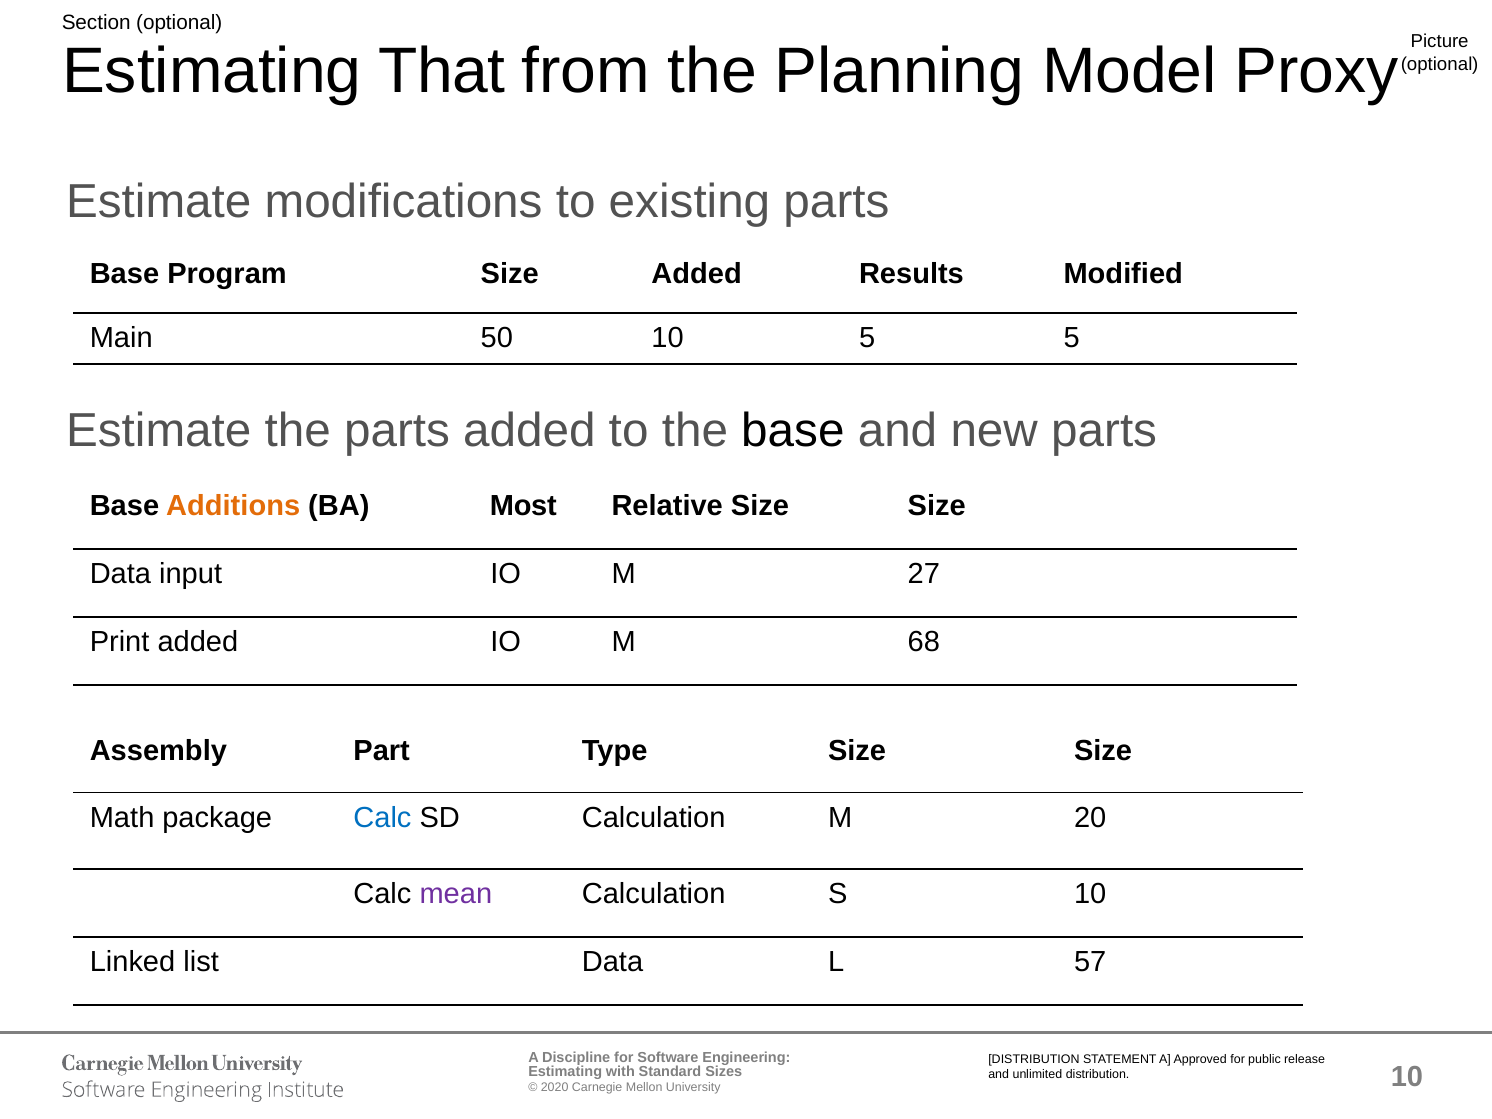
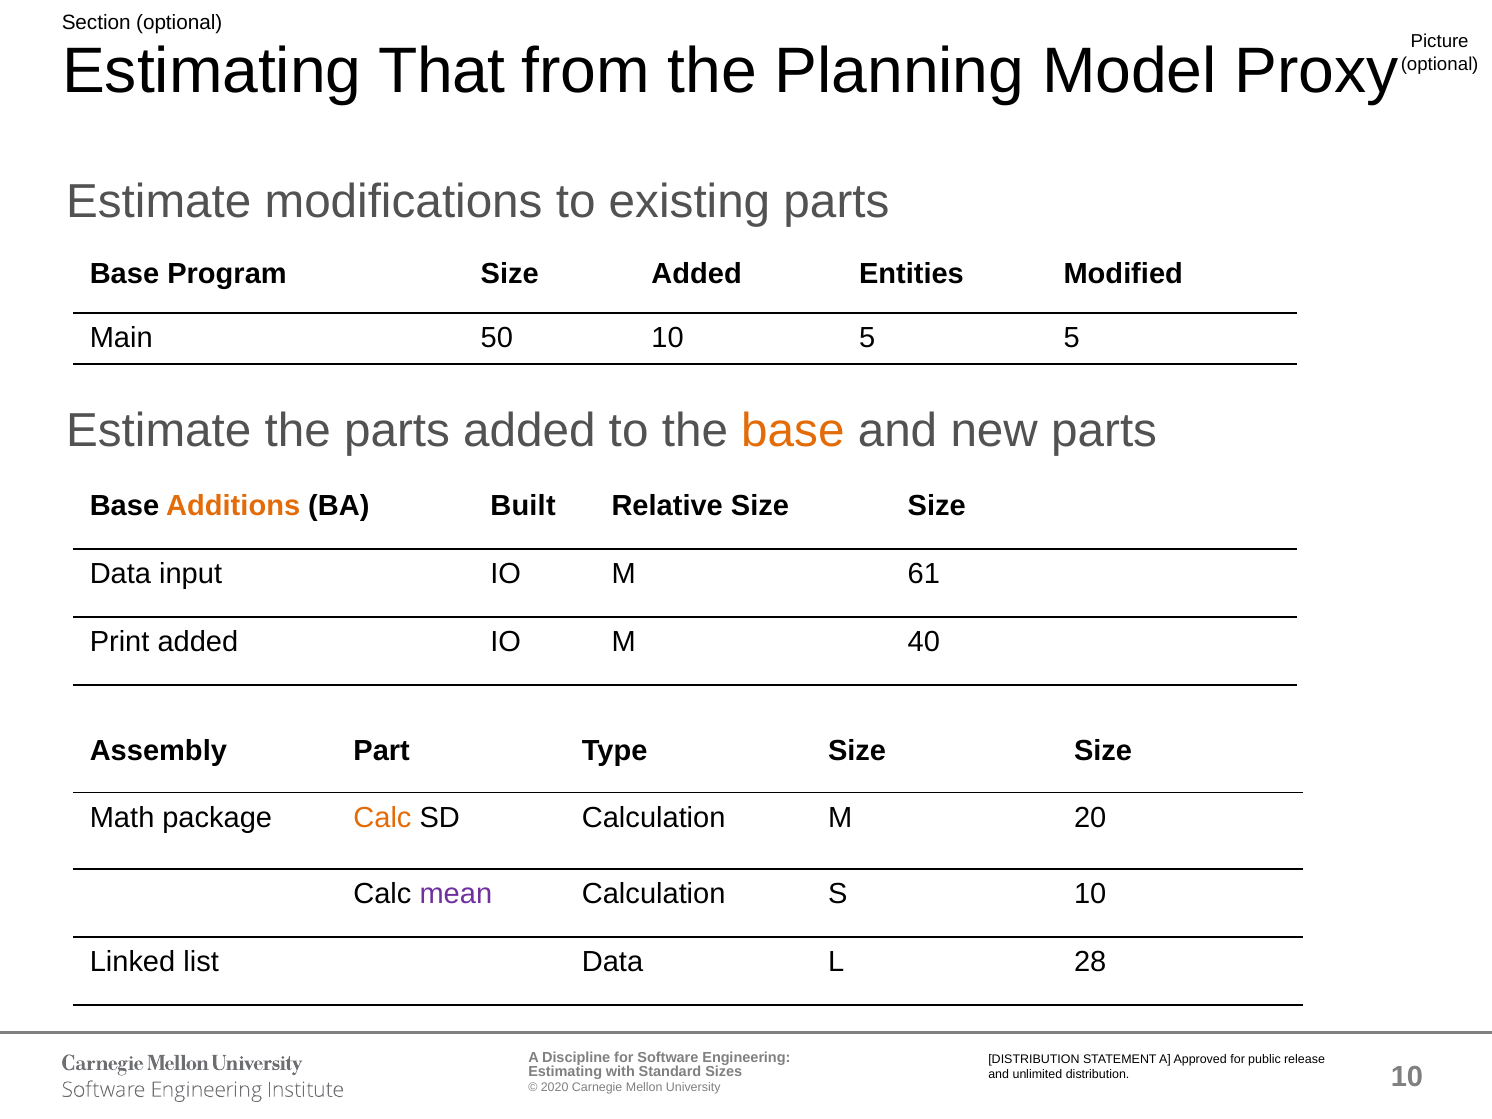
Results: Results -> Entities
base at (793, 431) colour: black -> orange
Most: Most -> Built
27: 27 -> 61
68: 68 -> 40
Calc at (382, 818) colour: blue -> orange
57: 57 -> 28
